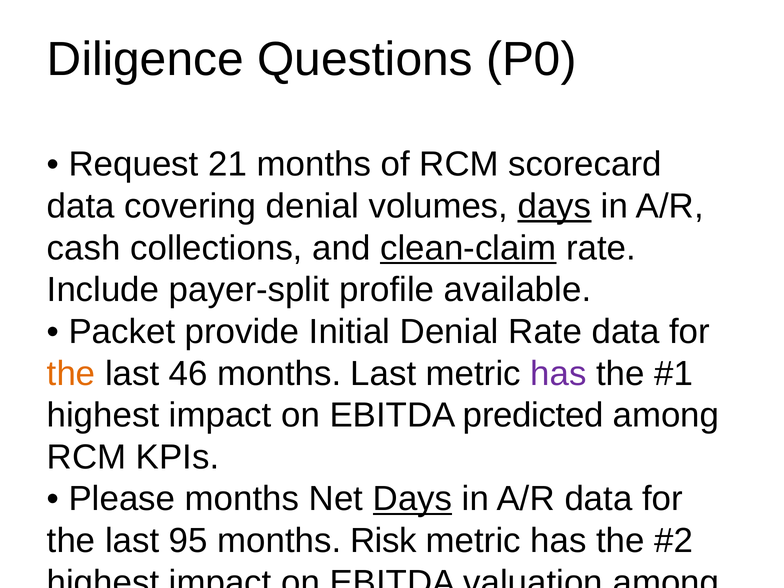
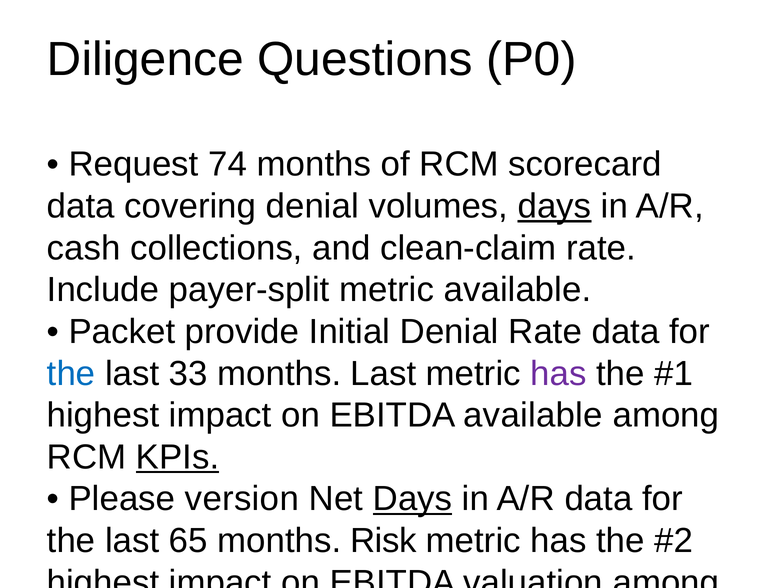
21: 21 -> 74
clean-claim underline: present -> none
payer-split profile: profile -> metric
the at (71, 374) colour: orange -> blue
46: 46 -> 33
EBITDA predicted: predicted -> available
KPIs at (178, 457) underline: none -> present
Please months: months -> version
95: 95 -> 65
